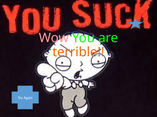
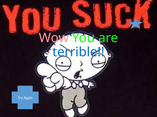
terrible colour: orange -> blue
